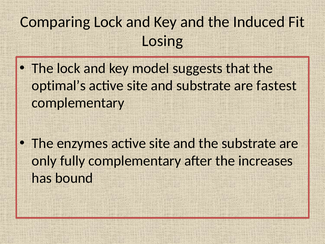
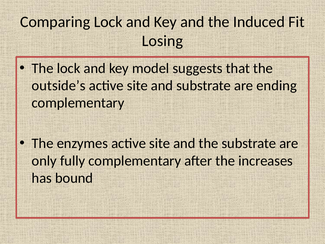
optimal’s: optimal’s -> outside’s
fastest: fastest -> ending
